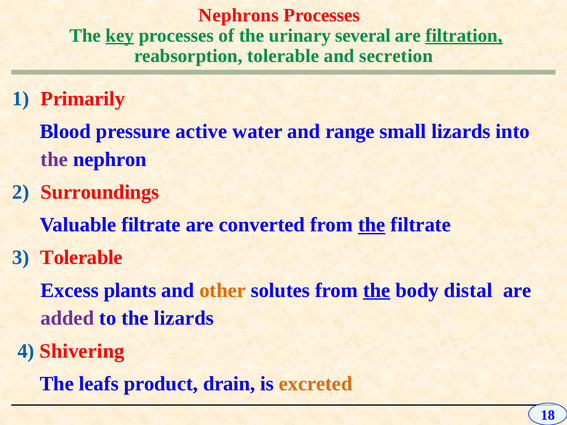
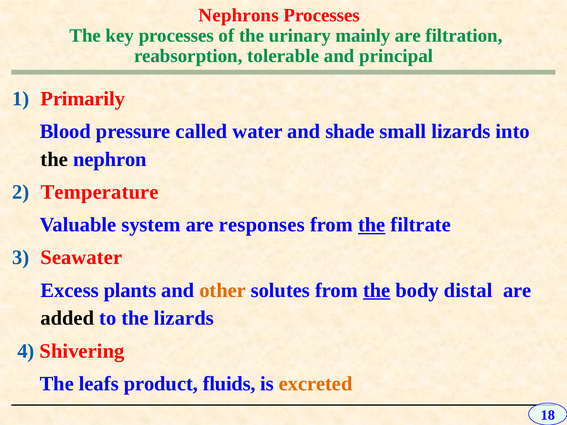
key underline: present -> none
several: several -> mainly
filtration underline: present -> none
secretion: secretion -> principal
active: active -> called
range: range -> shade
the at (54, 160) colour: purple -> black
Surroundings: Surroundings -> Temperature
Valuable filtrate: filtrate -> system
converted: converted -> responses
Tolerable at (82, 258): Tolerable -> Seawater
added colour: purple -> black
drain: drain -> fluids
